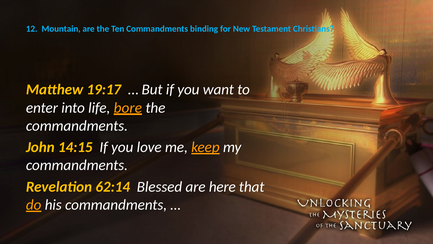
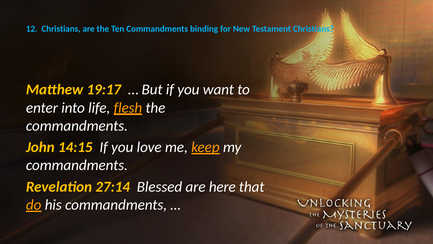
12 Mountain: Mountain -> Christians
bore: bore -> flesh
62:14: 62:14 -> 27:14
